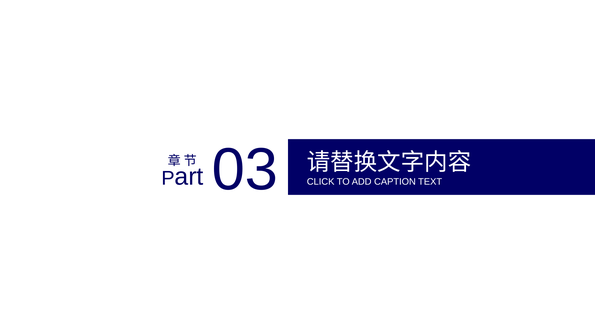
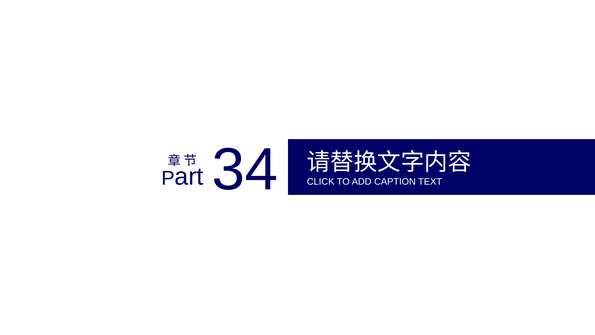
03: 03 -> 34
